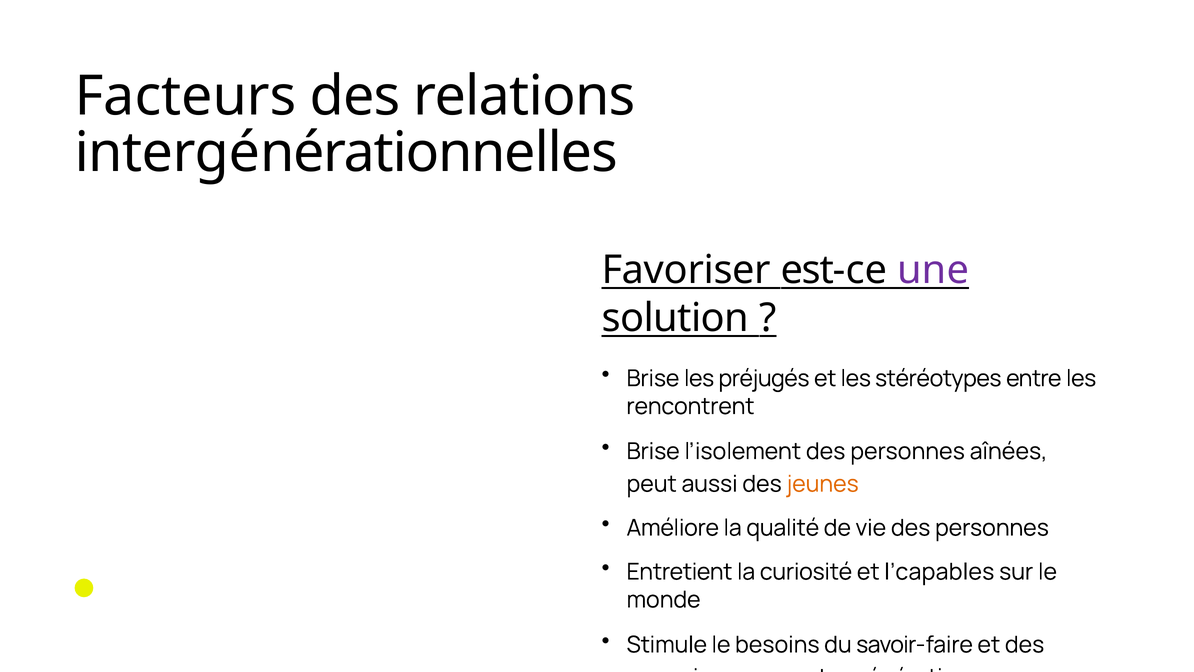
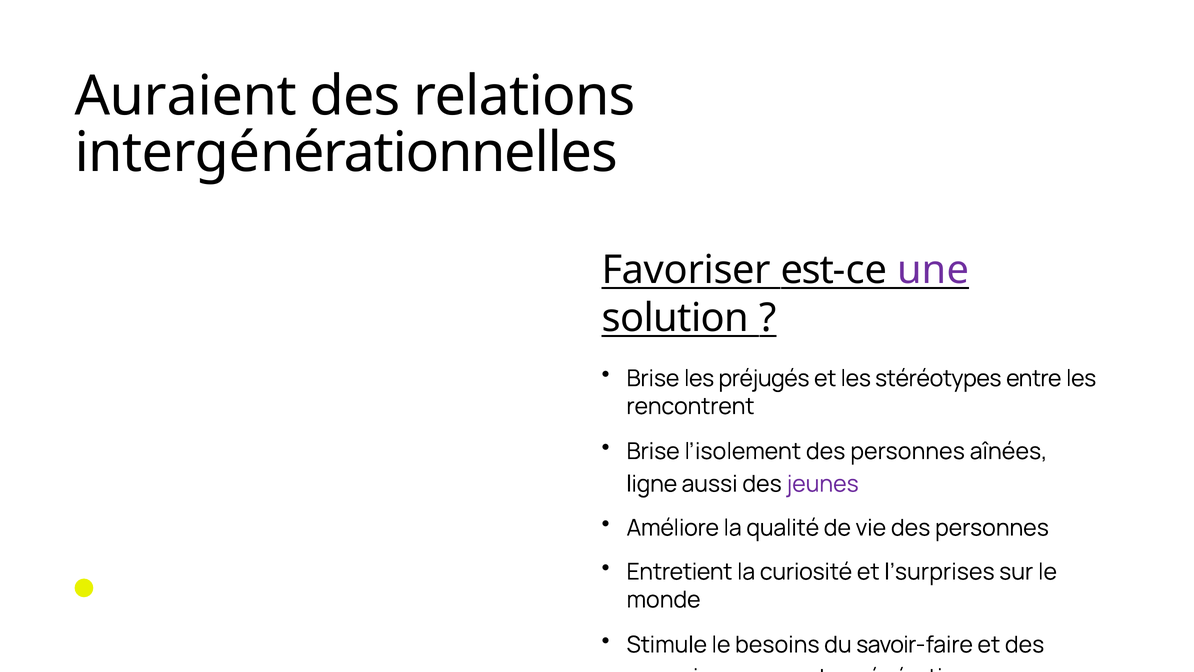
Facteurs: Facteurs -> Auraient
peut: peut -> ligne
jeunes colour: orange -> purple
l’capables: l’capables -> l’surprises
